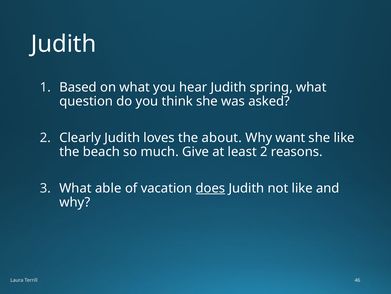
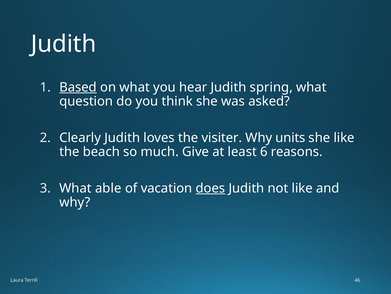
Based underline: none -> present
about: about -> visiter
want: want -> units
least 2: 2 -> 6
